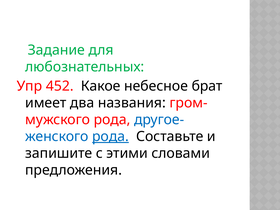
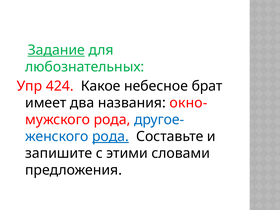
Задание underline: none -> present
452: 452 -> 424
гром-: гром- -> окно-
